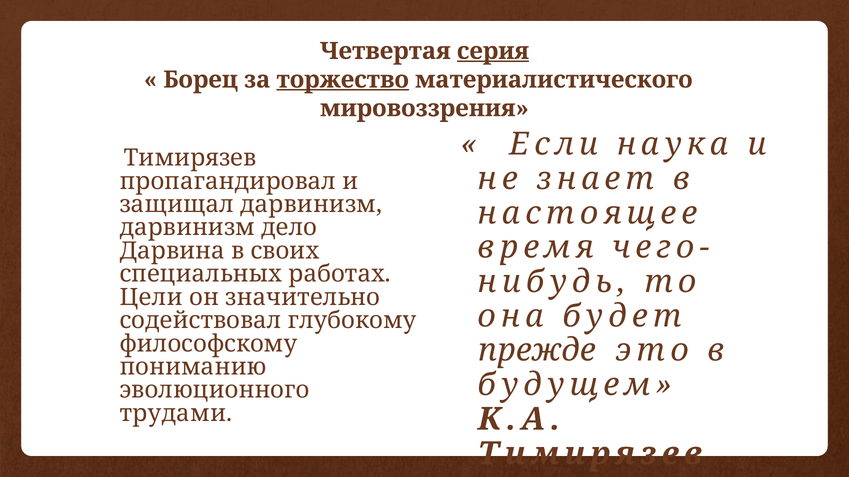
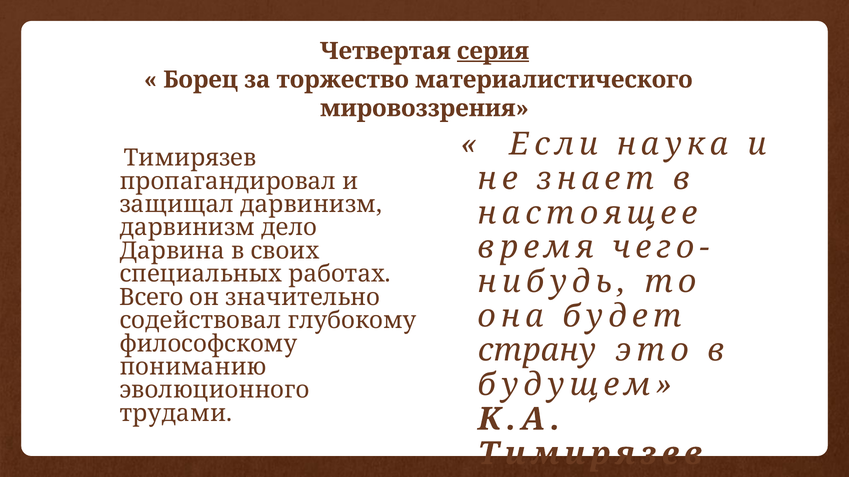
торжество underline: present -> none
Цели: Цели -> Всего
прежде: прежде -> страну
